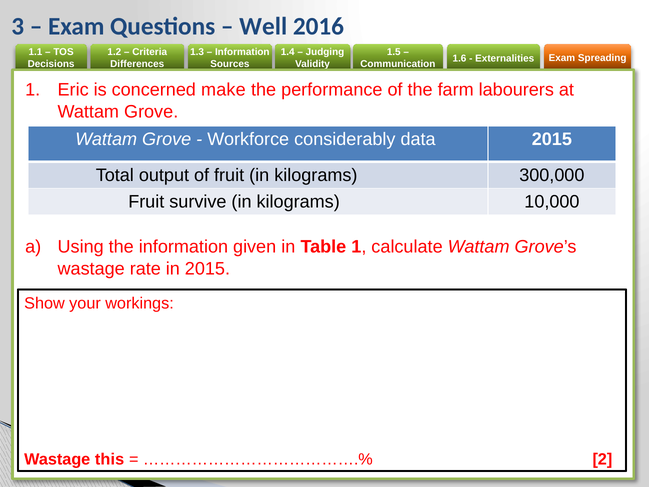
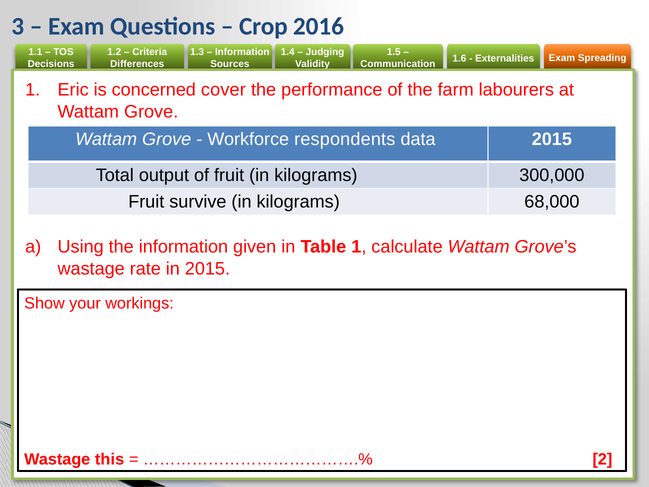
Well: Well -> Crop
make: make -> cover
considerably: considerably -> respondents
10,000: 10,000 -> 68,000
